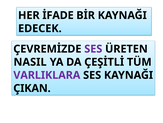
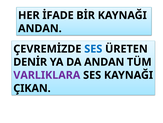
EDECEK at (40, 28): EDECEK -> ANDAN
SES at (93, 49) colour: purple -> blue
NASIL: NASIL -> DENİR
DA ÇEŞİTLİ: ÇEŞİTLİ -> ANDAN
